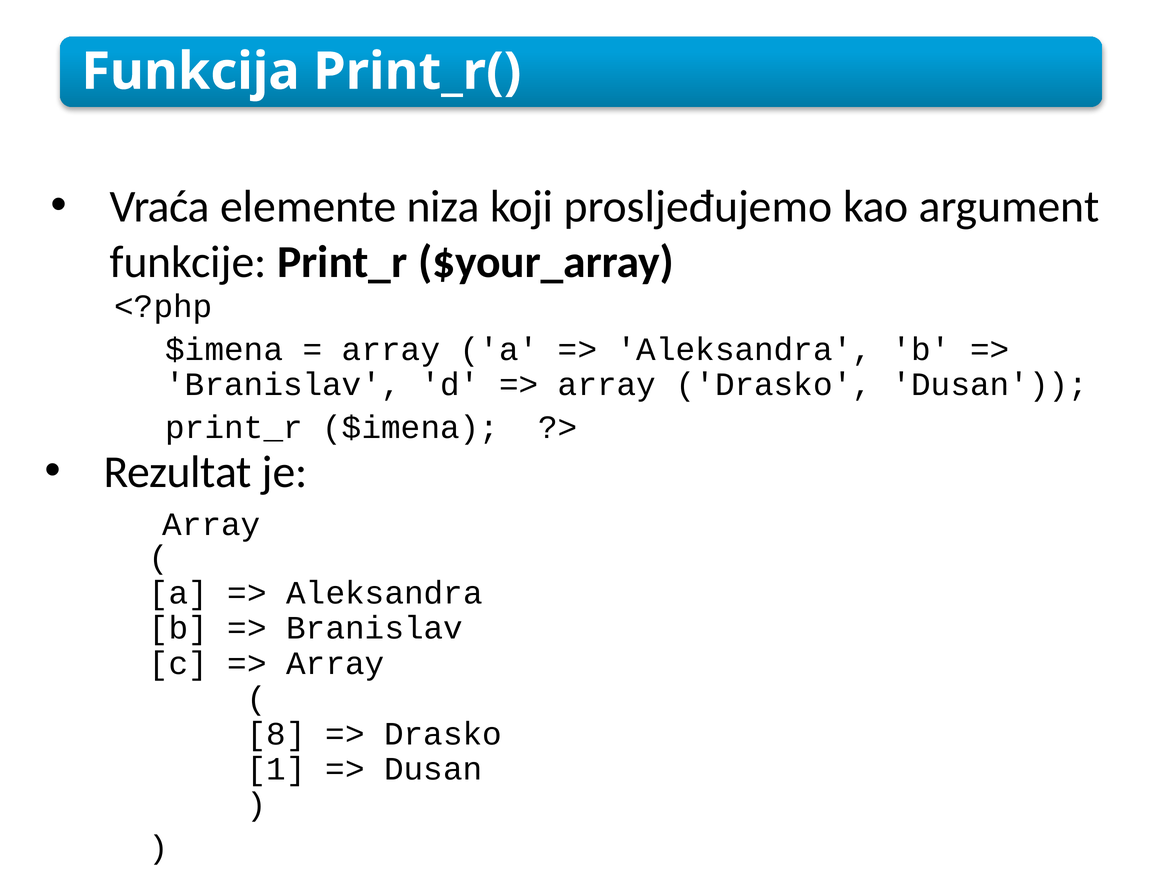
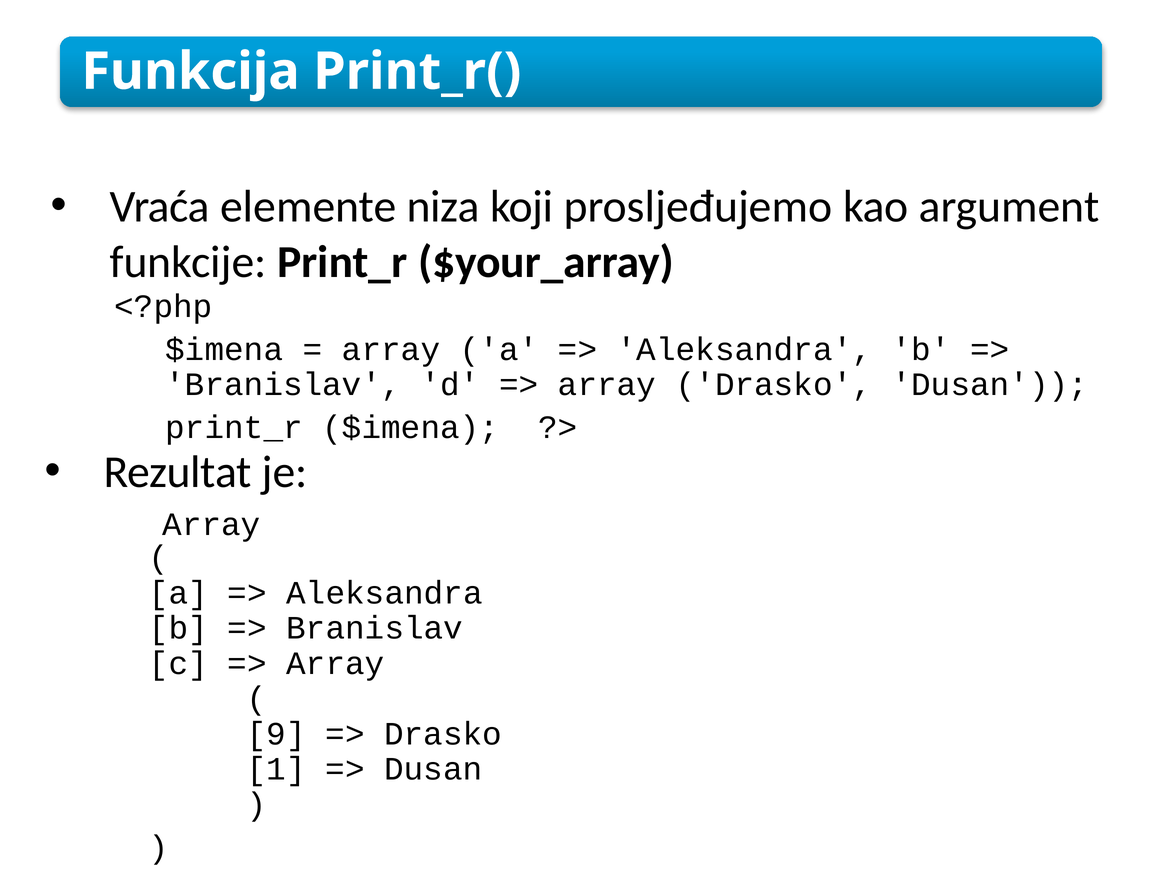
8: 8 -> 9
